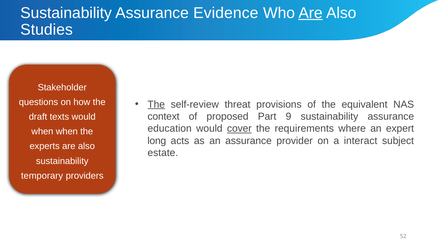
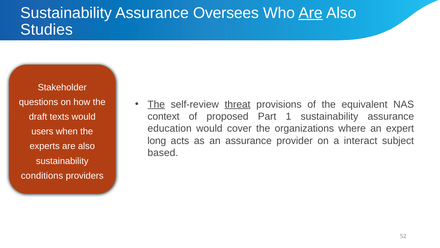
Evidence: Evidence -> Oversees
threat underline: none -> present
9: 9 -> 1
cover underline: present -> none
requirements: requirements -> organizations
when at (42, 131): when -> users
estate: estate -> based
temporary: temporary -> conditions
